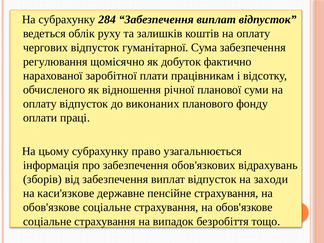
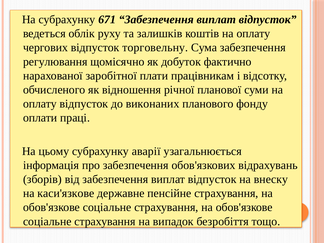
284: 284 -> 671
гуманітарної: гуманітарної -> торговельну
право: право -> аварії
заходи: заходи -> внеску
